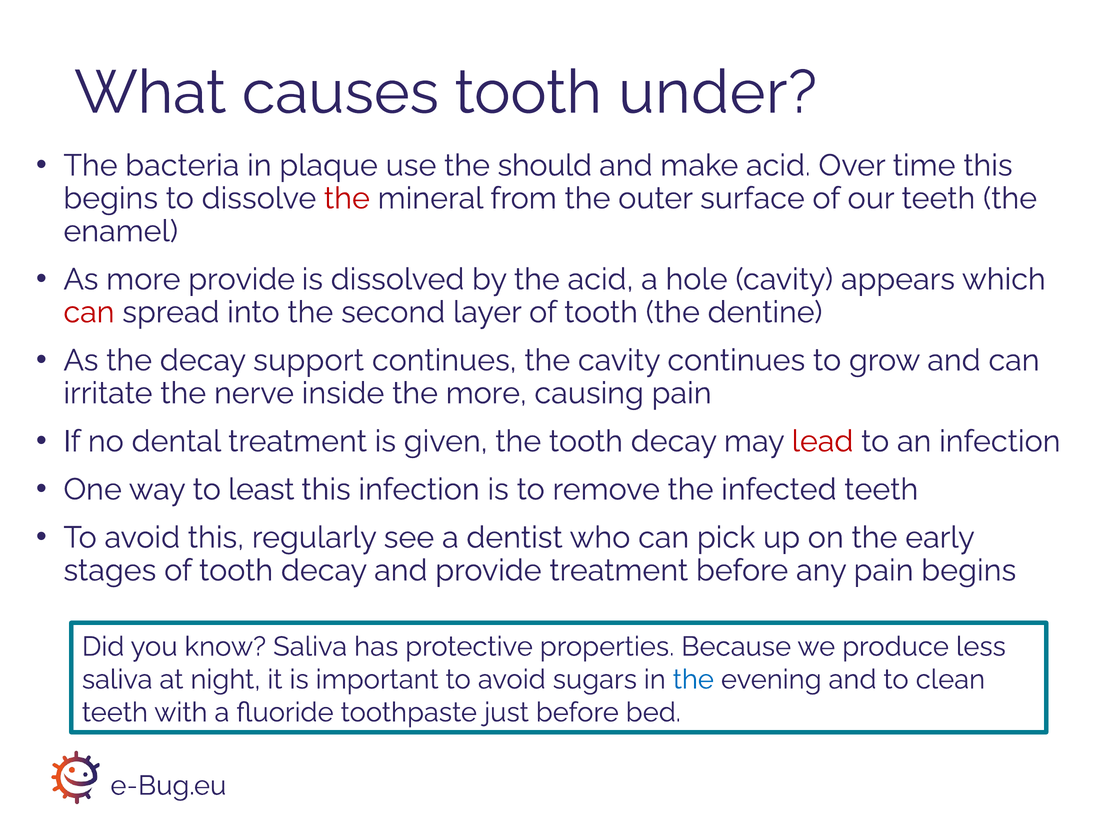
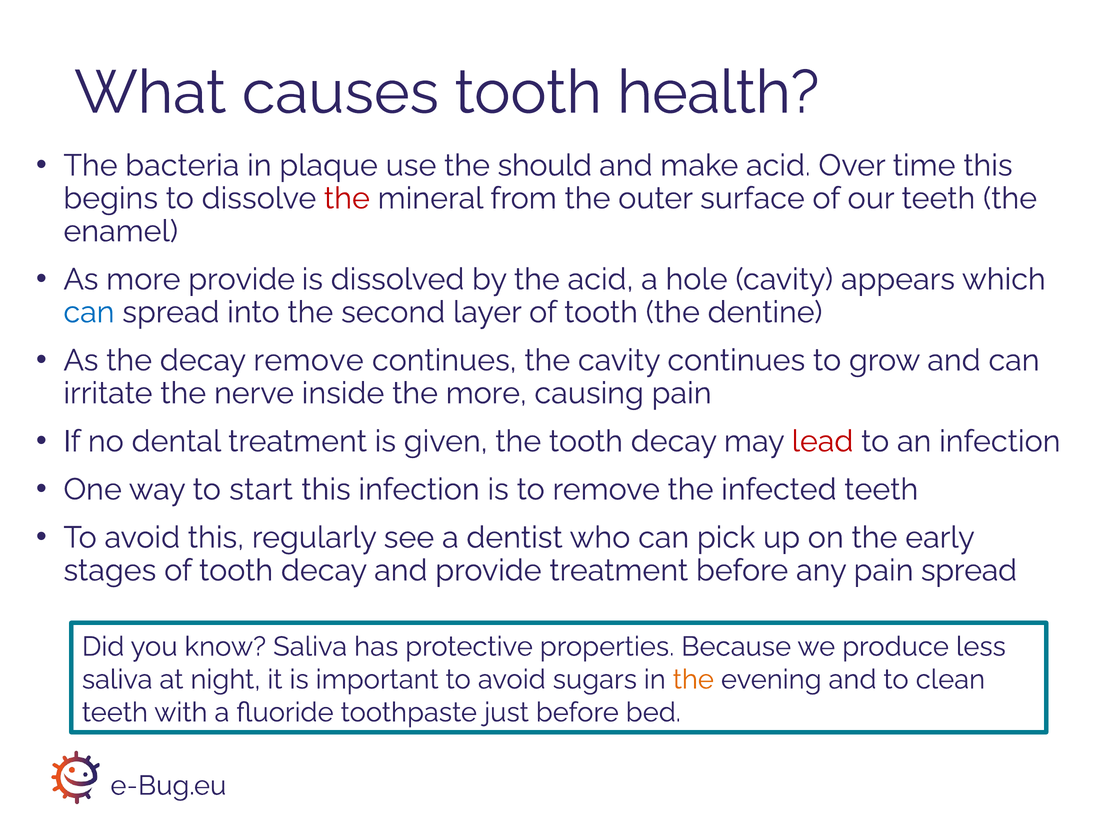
under: under -> health
can at (89, 312) colour: red -> blue
decay support: support -> remove
least: least -> start
pain begins: begins -> spread
the at (693, 679) colour: blue -> orange
